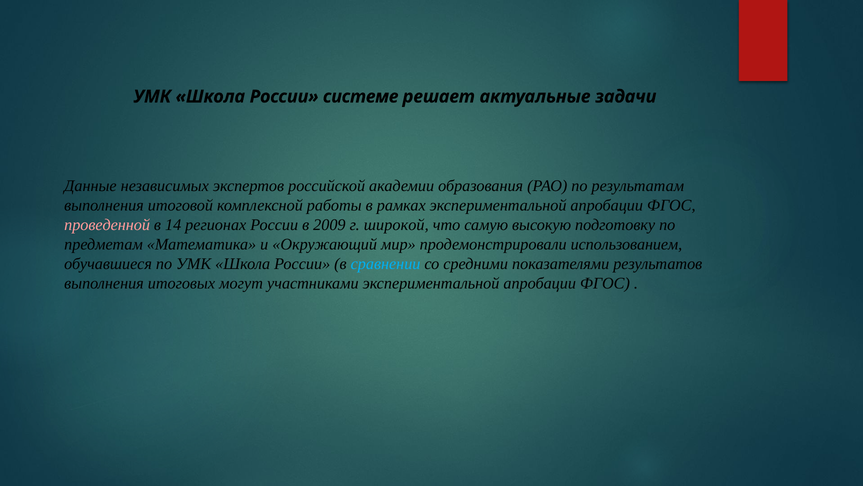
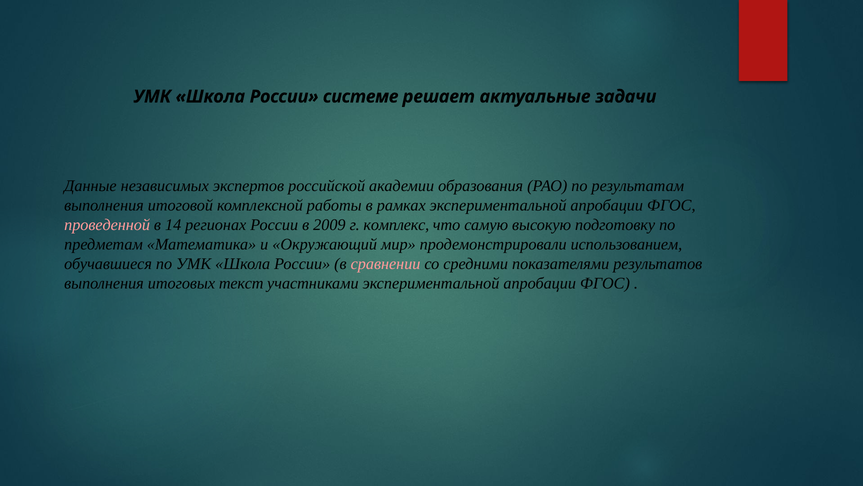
широкой: широкой -> комплекс
сравнении colour: light blue -> pink
могут: могут -> текст
